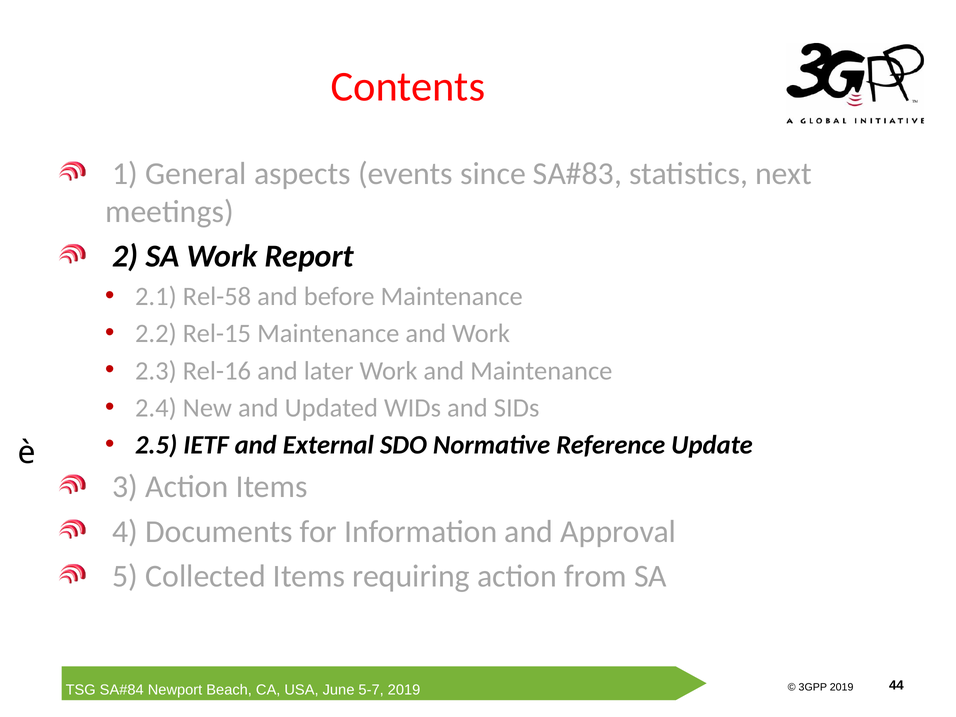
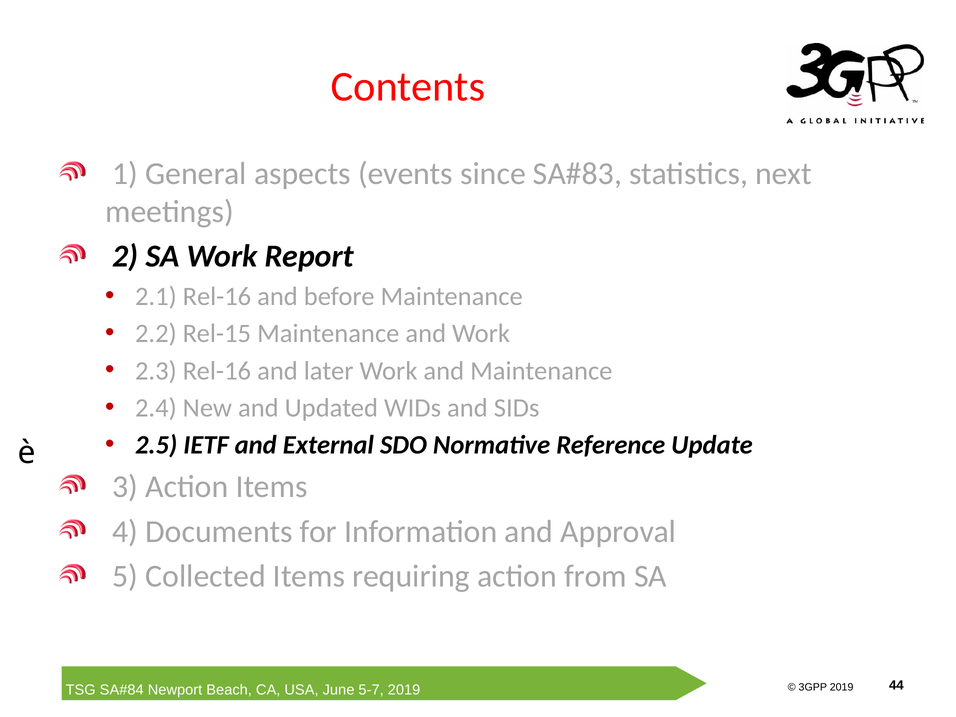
2.1 Rel-58: Rel-58 -> Rel-16
